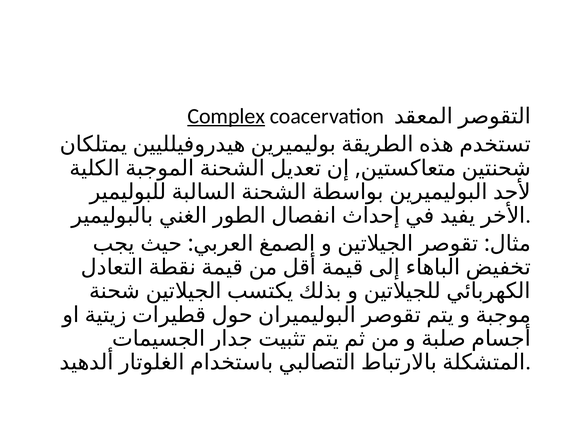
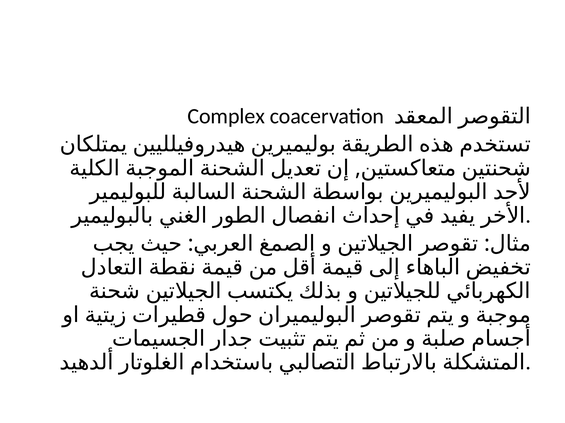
Complex underline: present -> none
